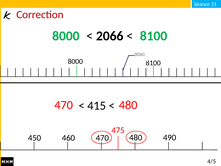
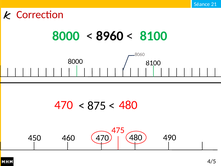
2066: 2066 -> 8960
415: 415 -> 875
